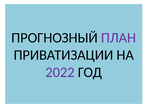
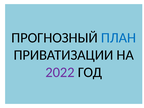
ПЛАН colour: purple -> blue
